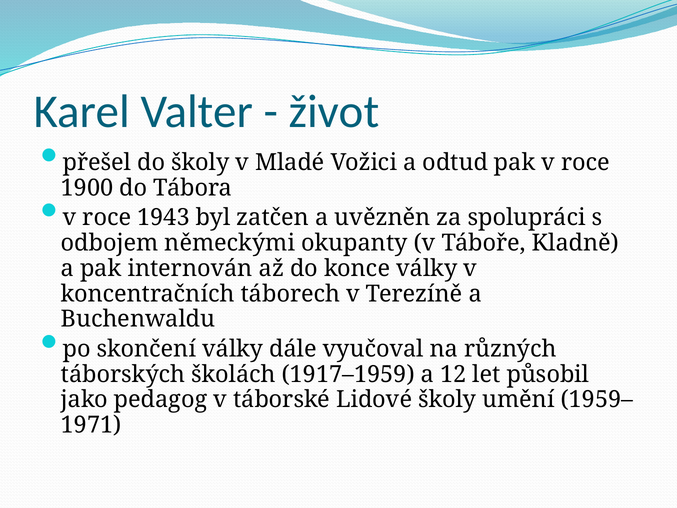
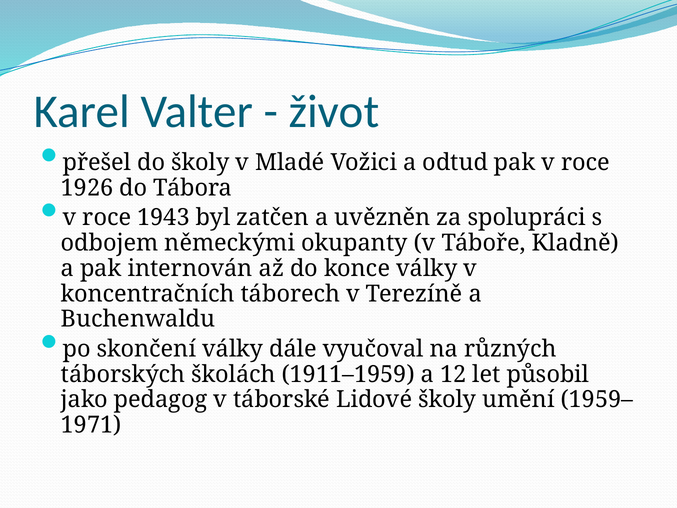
1900: 1900 -> 1926
1917–1959: 1917–1959 -> 1911–1959
